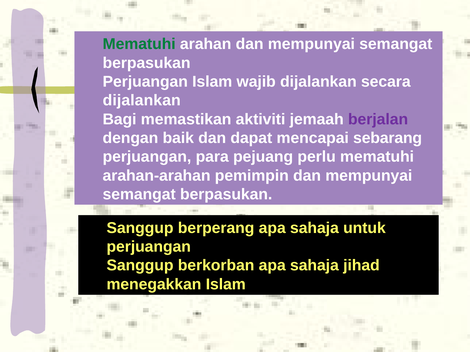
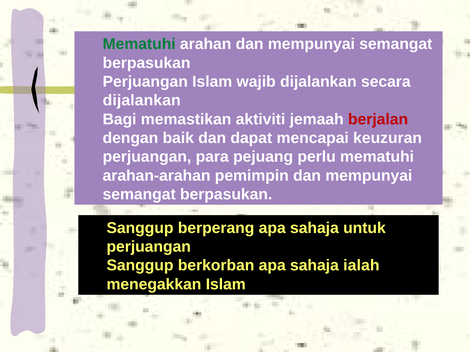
berjalan colour: purple -> red
sebarang: sebarang -> keuzuran
jihad: jihad -> ialah
